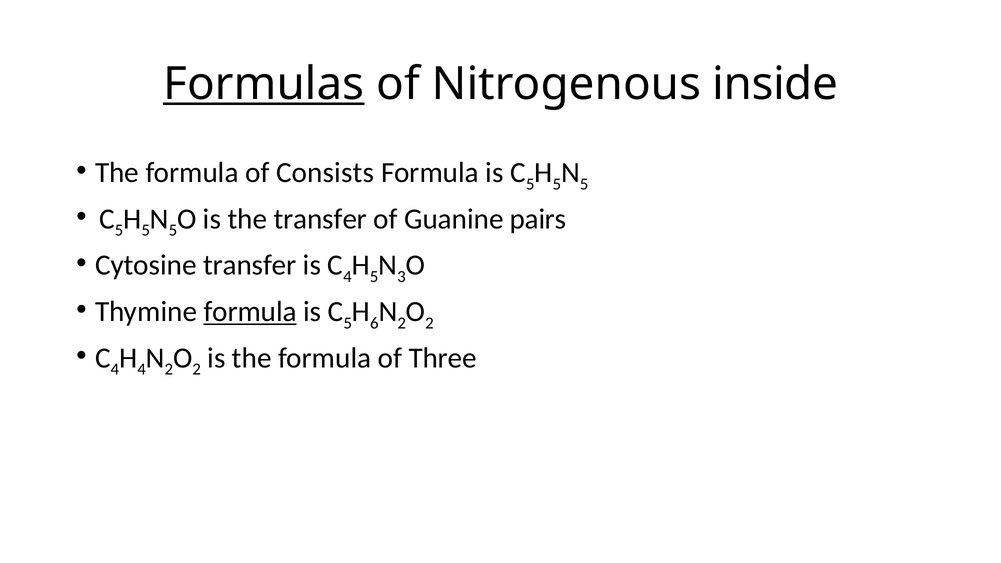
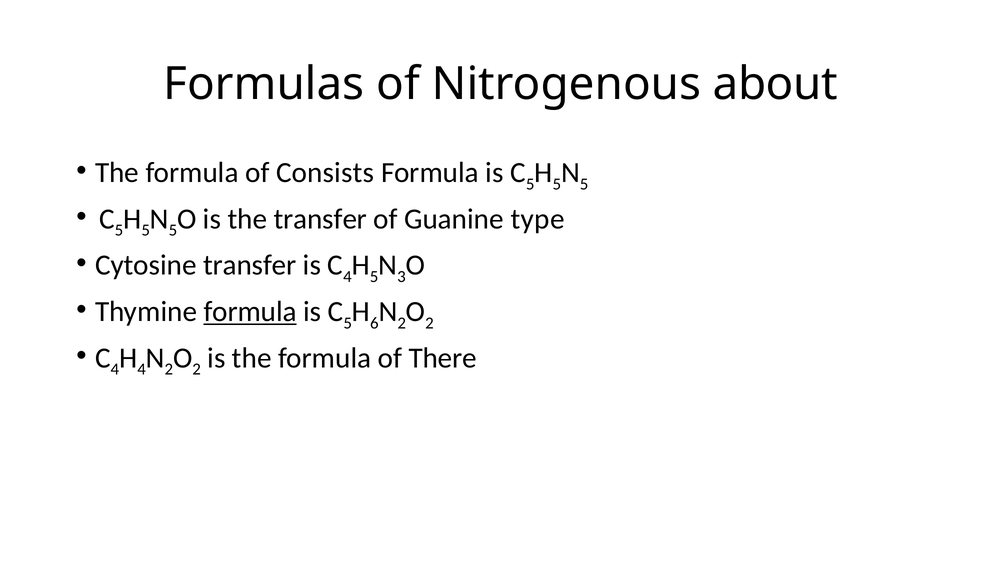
Formulas underline: present -> none
inside: inside -> about
pairs: pairs -> type
Three: Three -> There
